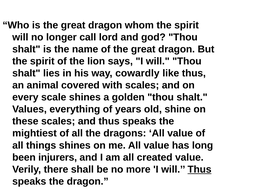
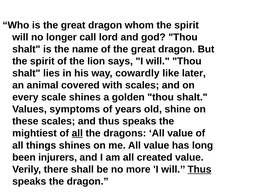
like thus: thus -> later
everything: everything -> symptoms
all at (77, 134) underline: none -> present
